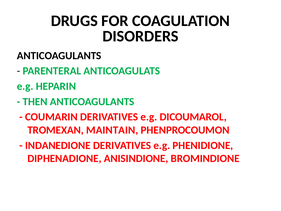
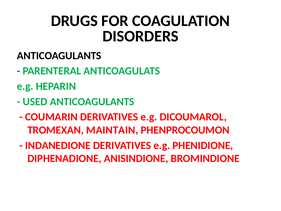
THEN: THEN -> USED
